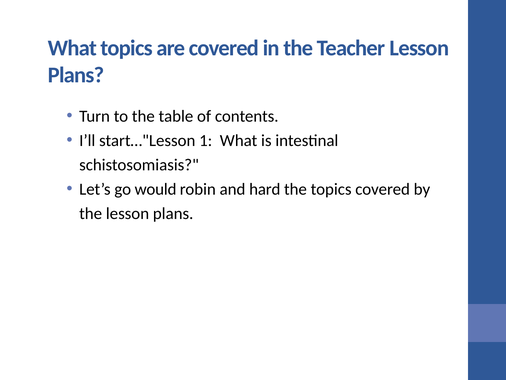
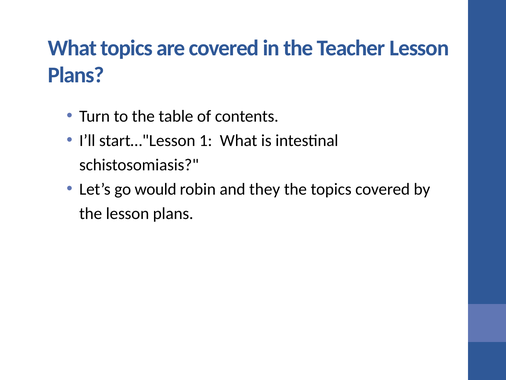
hard: hard -> they
